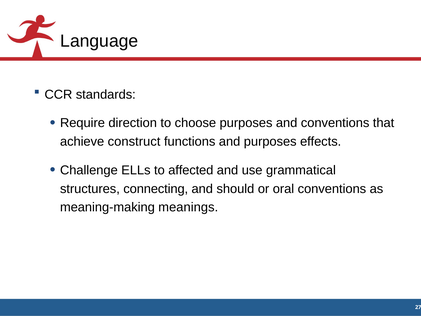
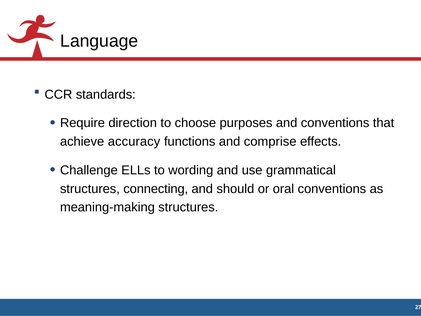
construct: construct -> accuracy
and purposes: purposes -> comprise
affected: affected -> wording
meaning-making meanings: meanings -> structures
